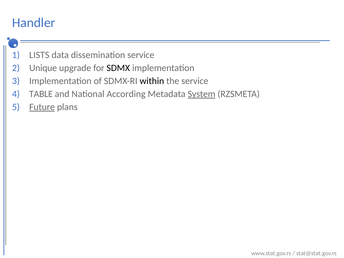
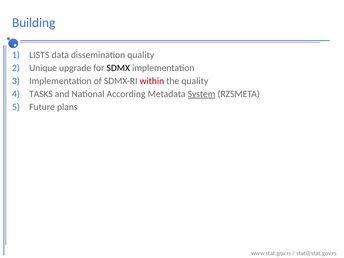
Handler: Handler -> Building
dissemination service: service -> quality
within colour: black -> red
the service: service -> quality
TABLE: TABLE -> TASKS
Future underline: present -> none
